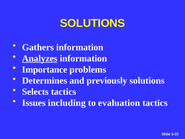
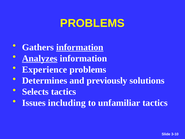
SOLUTIONS at (92, 23): SOLUTIONS -> PROBLEMS
information at (80, 47) underline: none -> present
Importance: Importance -> Experience
evaluation: evaluation -> unfamiliar
